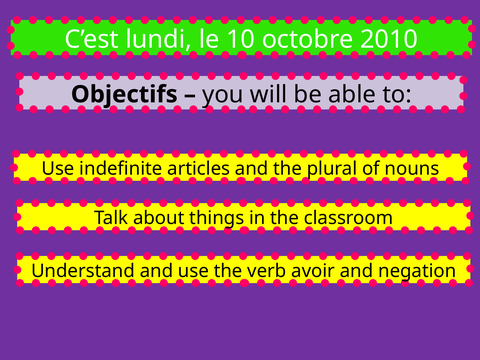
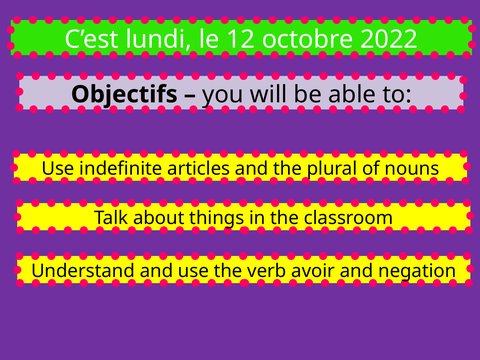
10: 10 -> 12
2010: 2010 -> 2022
